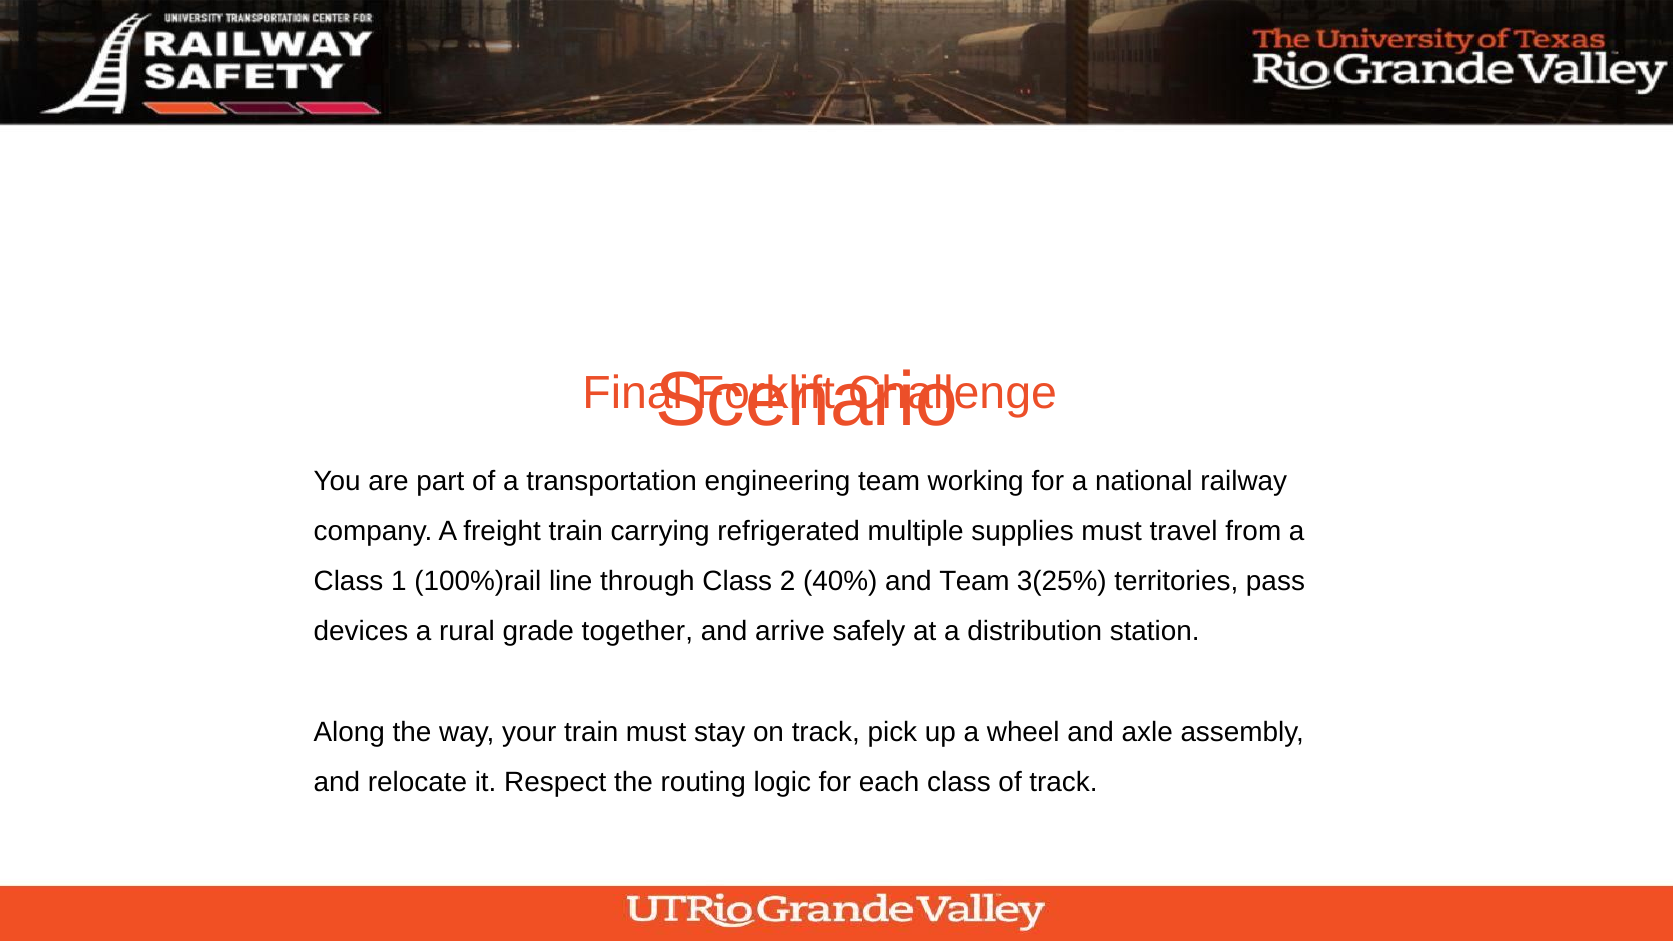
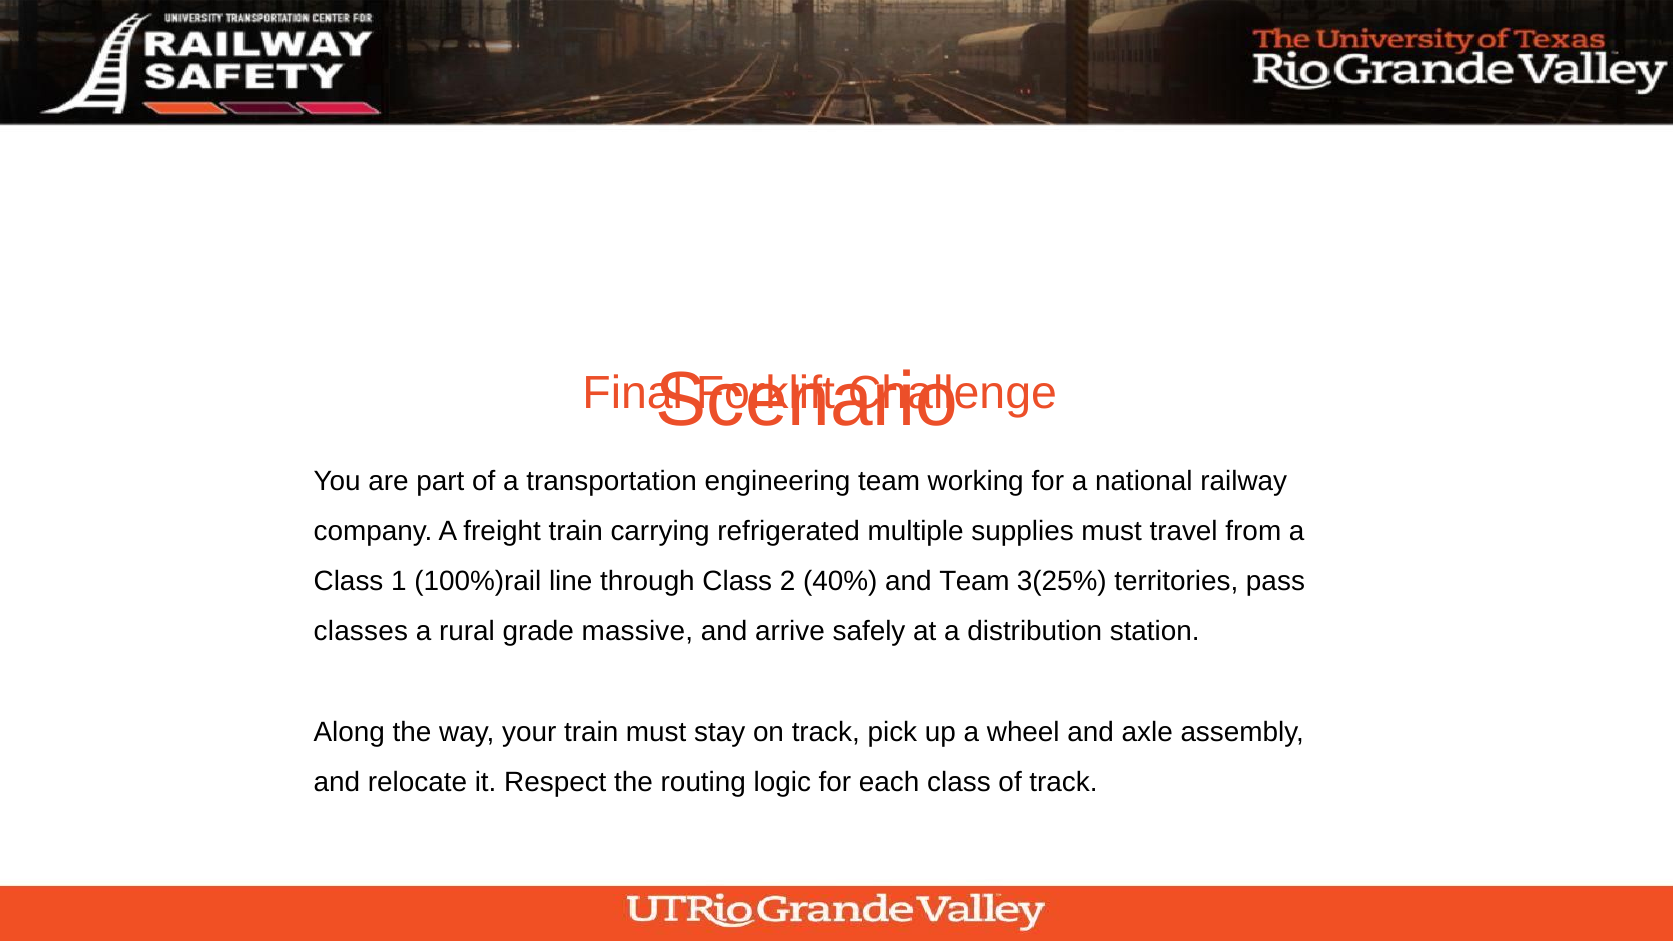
devices: devices -> classes
together: together -> massive
